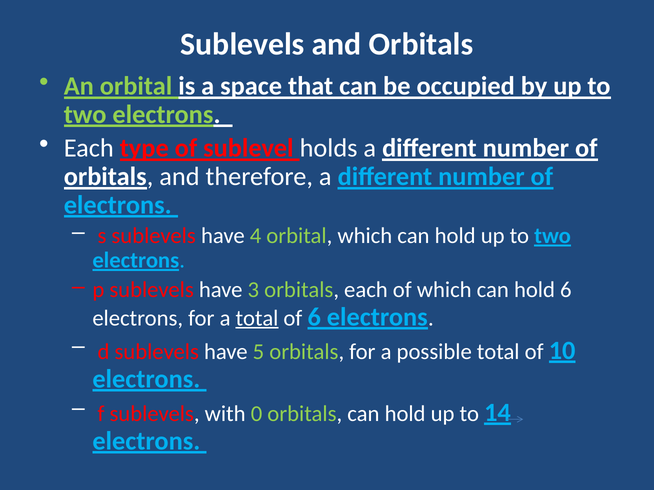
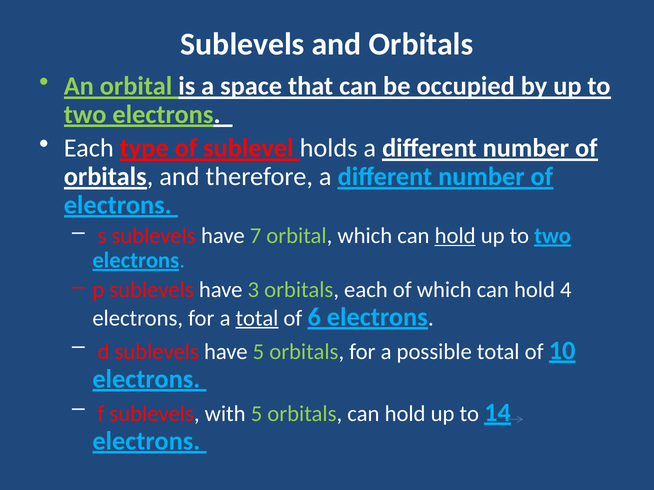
4: 4 -> 7
hold at (455, 236) underline: none -> present
hold 6: 6 -> 4
with 0: 0 -> 5
